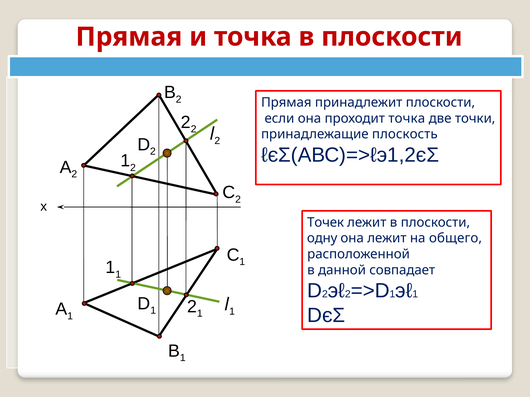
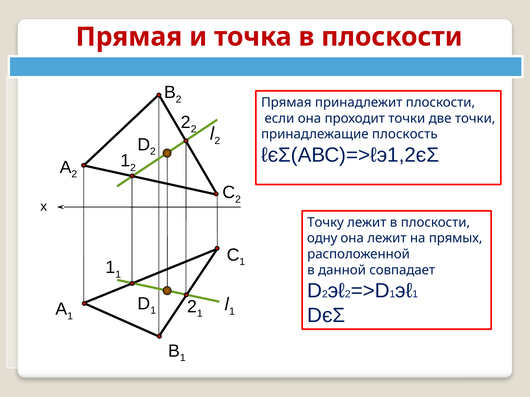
проходит точка: точка -> точки
Точек: Точек -> Точку
общего: общего -> прямых
